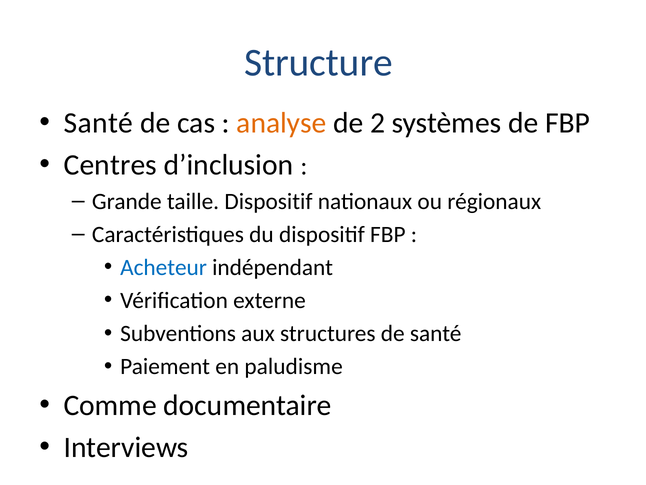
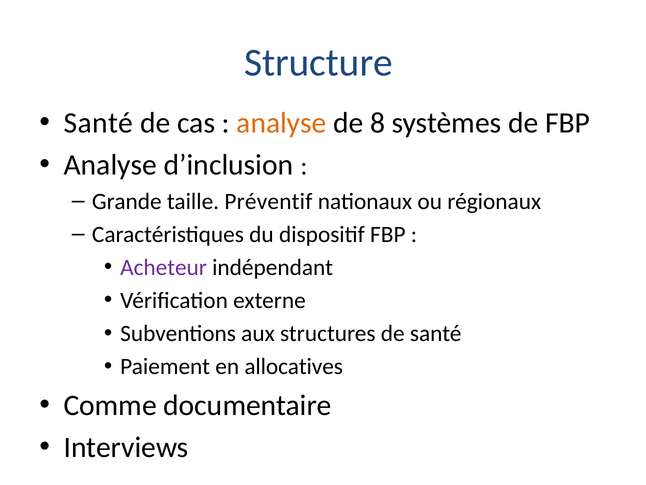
2: 2 -> 8
Centres at (110, 165): Centres -> Analyse
taille Dispositif: Dispositif -> Préventif
Acheteur colour: blue -> purple
paludisme: paludisme -> allocatives
